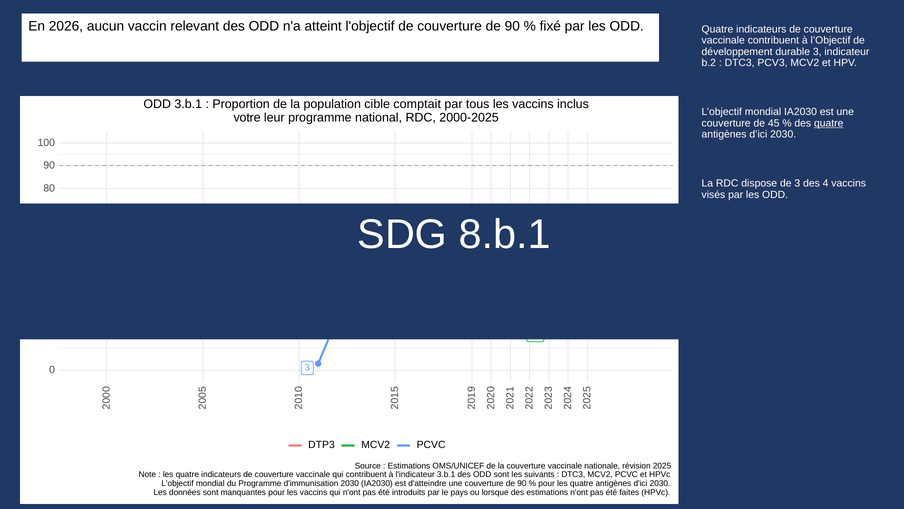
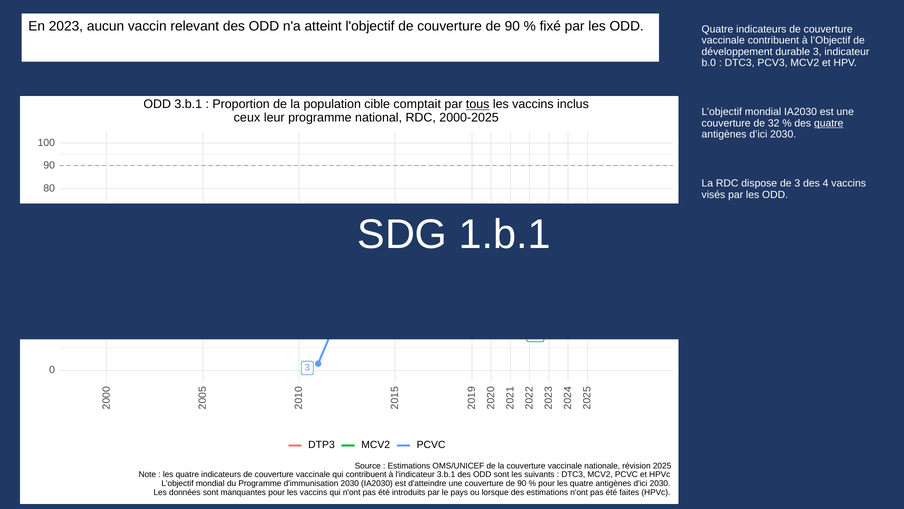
2026: 2026 -> 2023
b.2: b.2 -> b.0
tous underline: none -> present
votre: votre -> ceux
45: 45 -> 32
8.b.1: 8.b.1 -> 1.b.1
